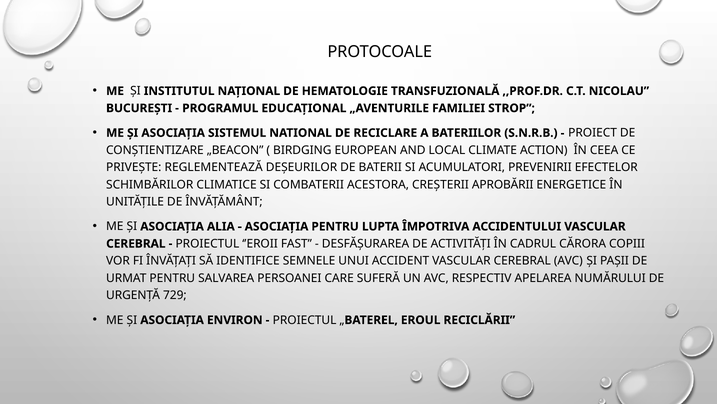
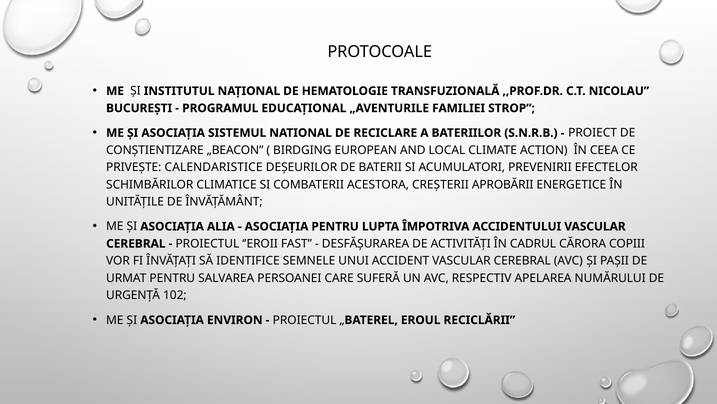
REGLEMENTEAZĂ: REGLEMENTEAZĂ -> CALENDARISTICE
729: 729 -> 102
